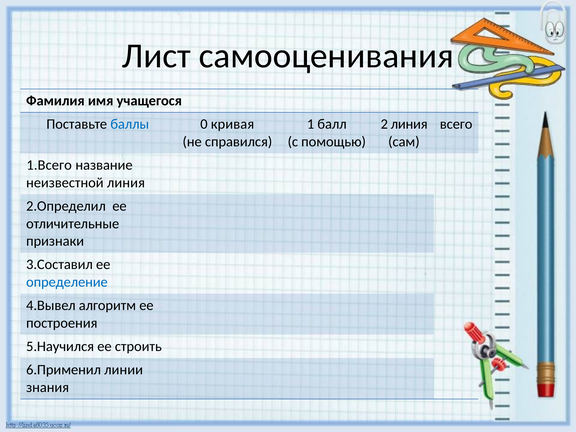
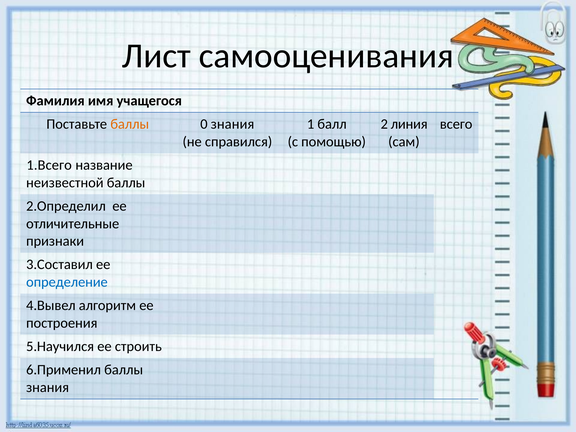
баллы at (130, 124) colour: blue -> orange
0 кривая: кривая -> знания
неизвестной линия: линия -> баллы
6.Применил линии: линии -> баллы
